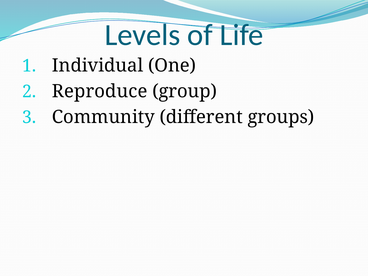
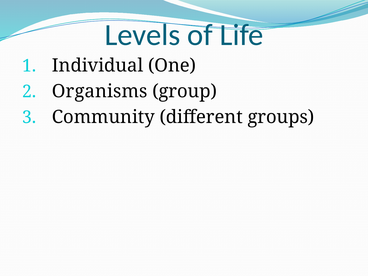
Reproduce: Reproduce -> Organisms
